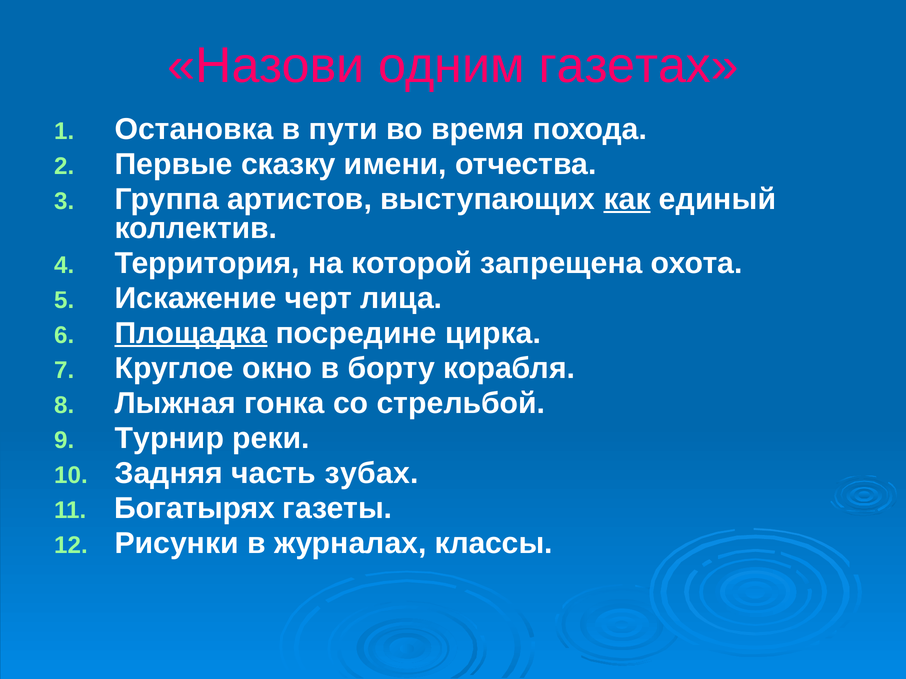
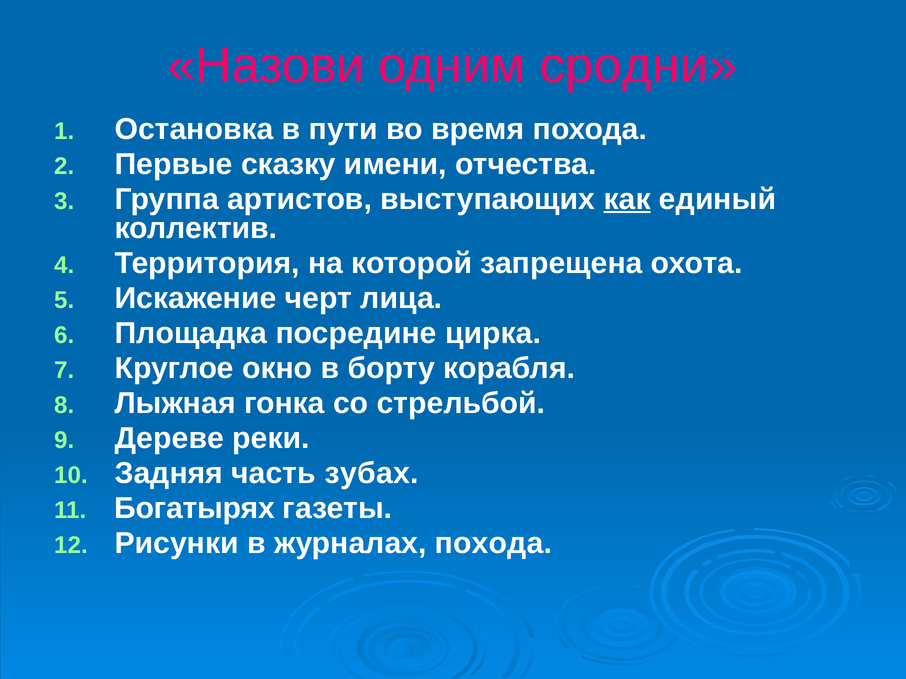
газетах: газетах -> сродни
Площадка underline: present -> none
Турнир: Турнир -> Дереве
журналах классы: классы -> похода
